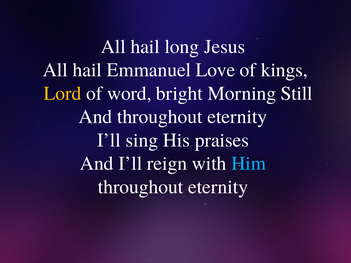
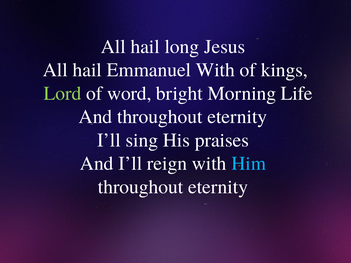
Emmanuel Love: Love -> With
Lord colour: yellow -> light green
Still: Still -> Life
